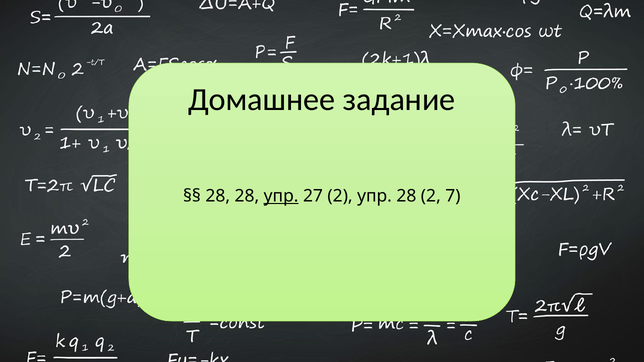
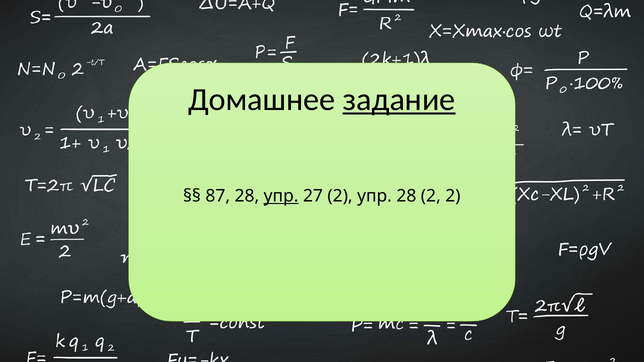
задание underline: none -> present
28 at (218, 196): 28 -> 87
2 7: 7 -> 2
